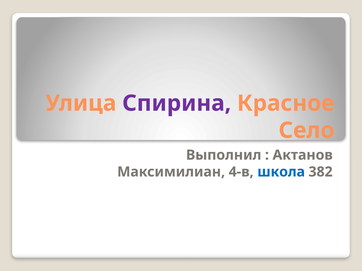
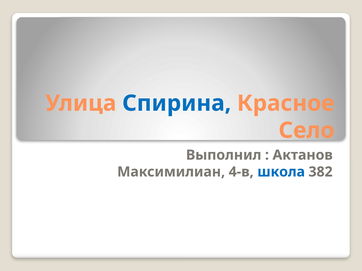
Спирина colour: purple -> blue
